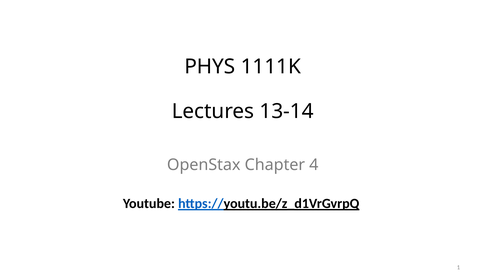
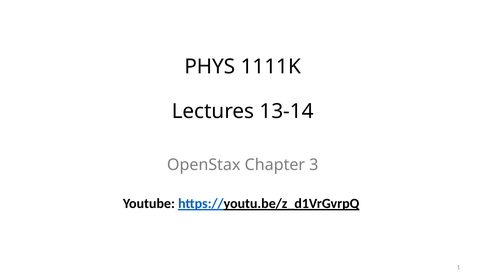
4: 4 -> 3
